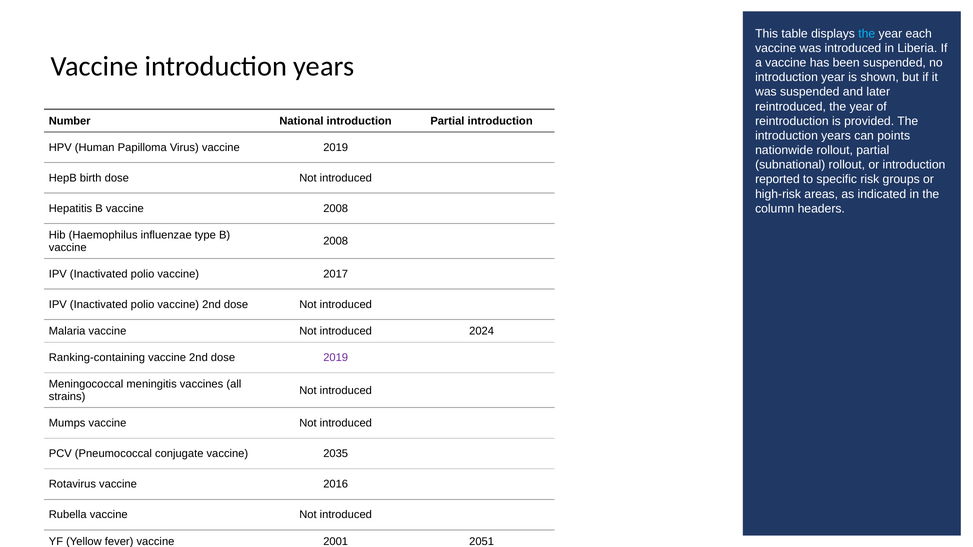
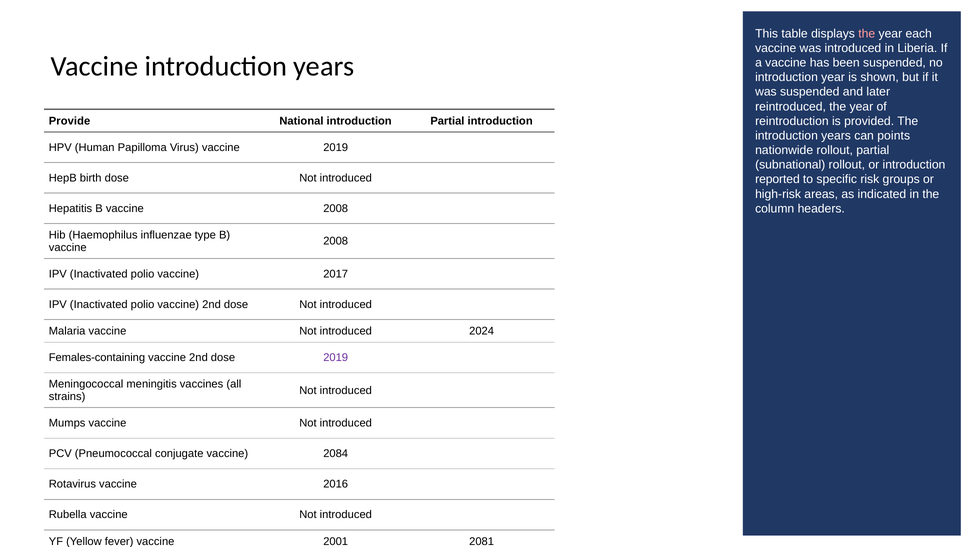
the at (867, 34) colour: light blue -> pink
Number: Number -> Provide
Ranking-containing: Ranking-containing -> Females-containing
2035: 2035 -> 2084
2051: 2051 -> 2081
